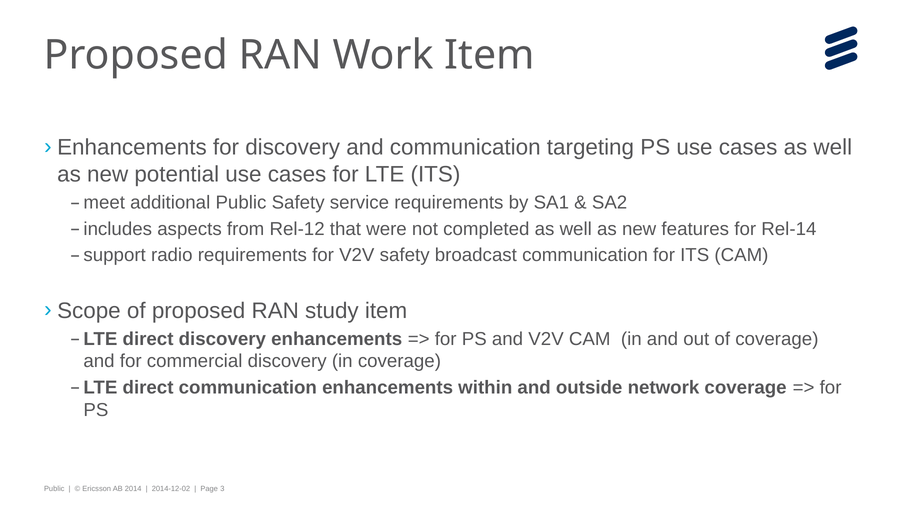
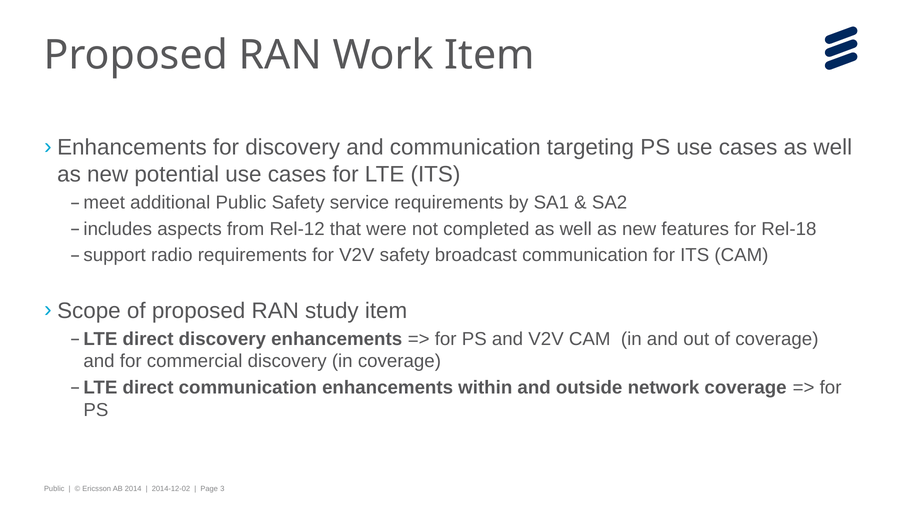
Rel-14: Rel-14 -> Rel-18
